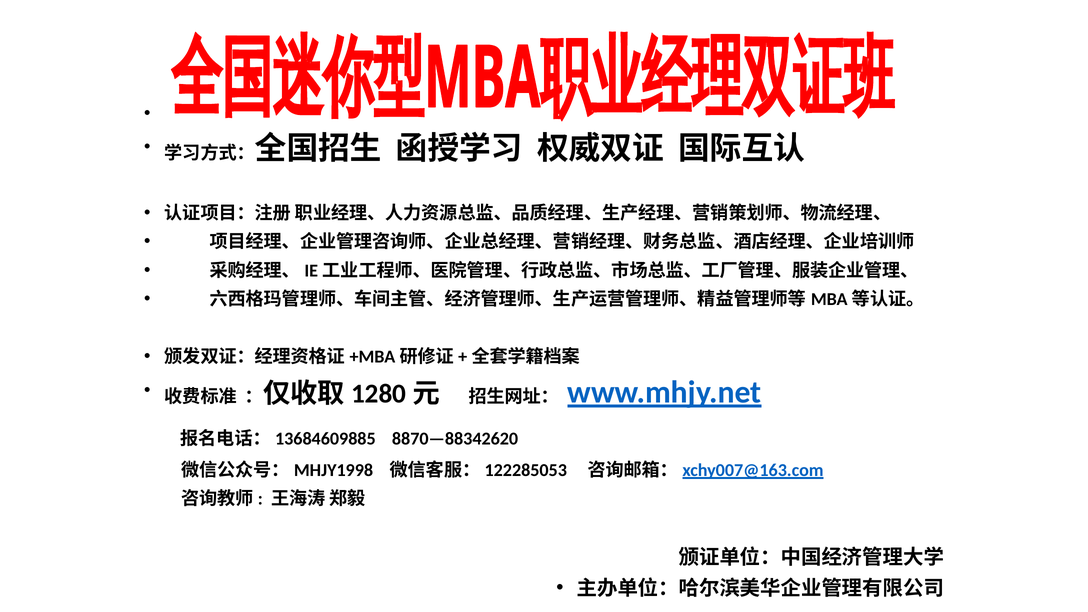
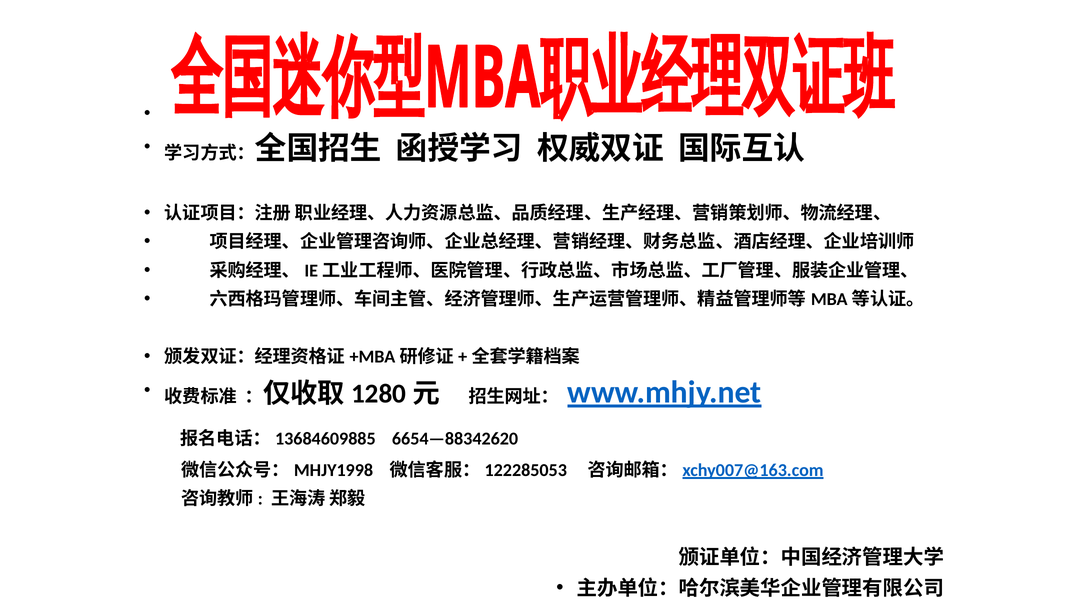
8870—88342620: 8870—88342620 -> 6654—88342620
